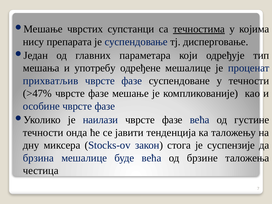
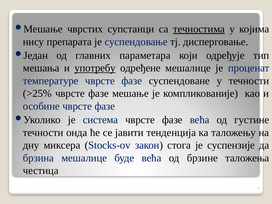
употребу underline: none -> present
прихватљив: прихватљив -> температуре
>47%: >47% -> >25%
наилази: наилази -> система
